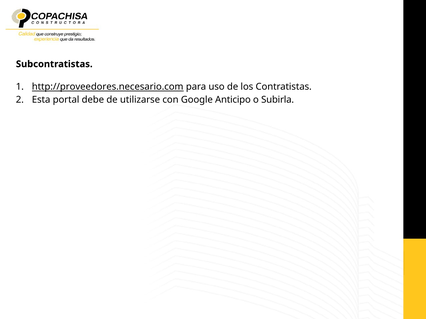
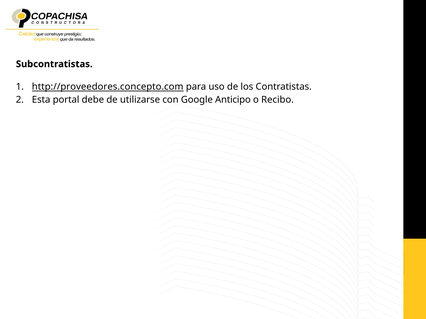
http://proveedores.necesario.com: http://proveedores.necesario.com -> http://proveedores.concepto.com
Subirla: Subirla -> Recibo
